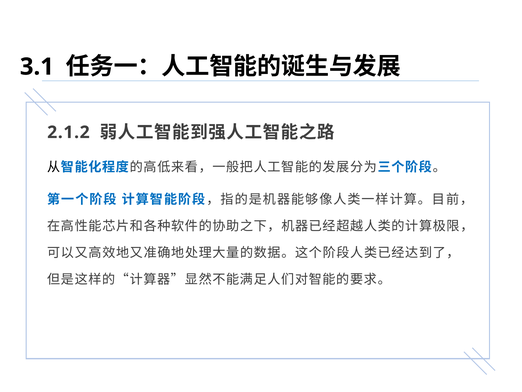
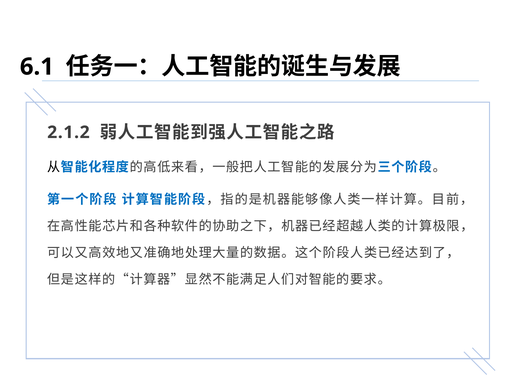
3.1: 3.1 -> 6.1
